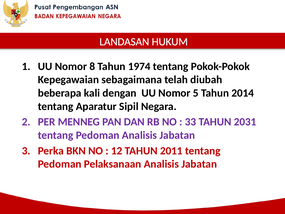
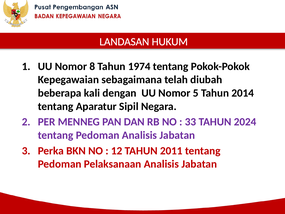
2031: 2031 -> 2024
